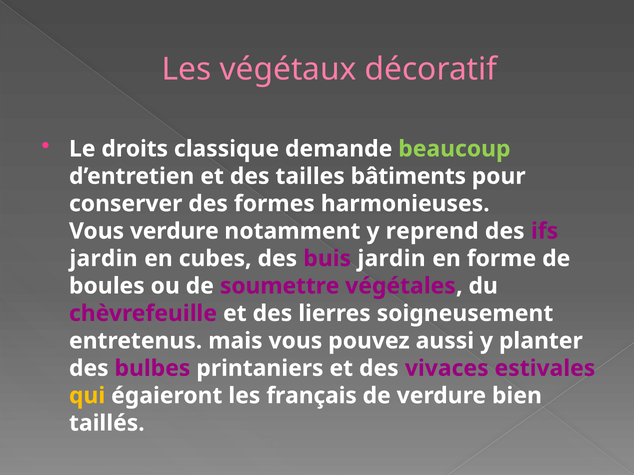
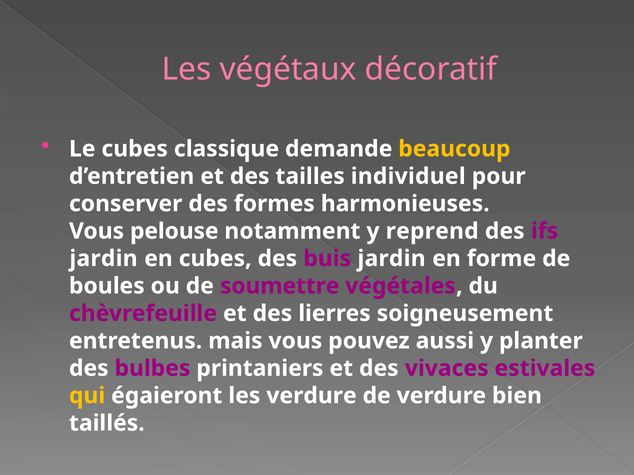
Le droits: droits -> cubes
beaucoup colour: light green -> yellow
bâtiments: bâtiments -> individuel
Vous verdure: verdure -> pelouse
les français: français -> verdure
